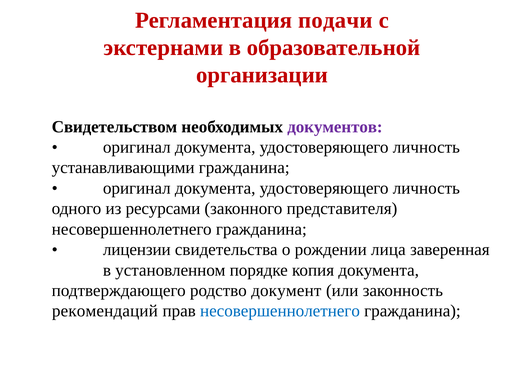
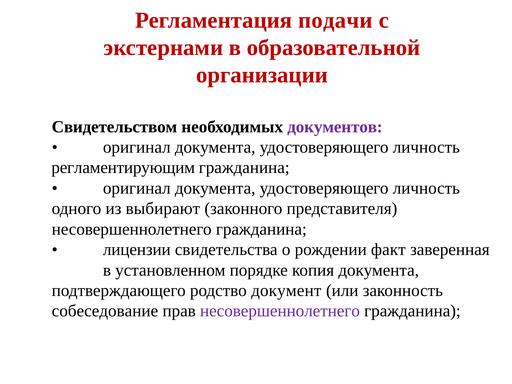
устанавливающими: устанавливающими -> регламентирующим
ресурсами: ресурсами -> выбирают
лица: лица -> факт
рекомендаций: рекомендаций -> собеседование
несовершеннолетнего at (280, 311) colour: blue -> purple
